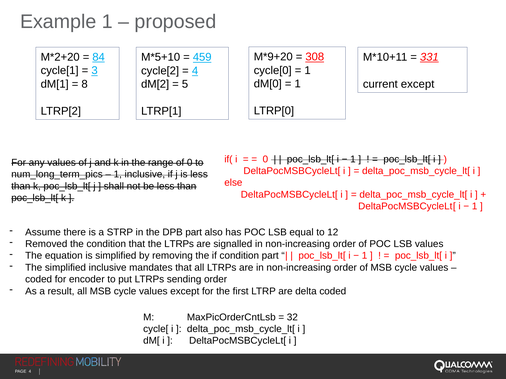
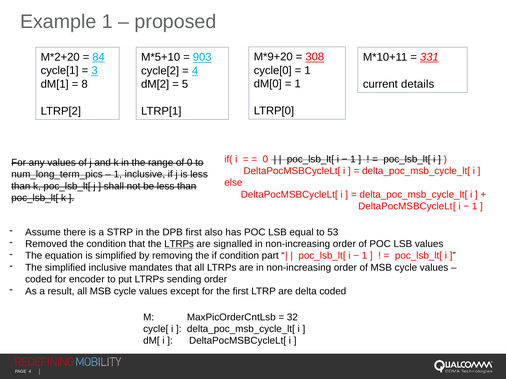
459: 459 -> 903
current except: except -> details
DPB part: part -> first
12: 12 -> 53
LTRPs at (179, 244) underline: none -> present
